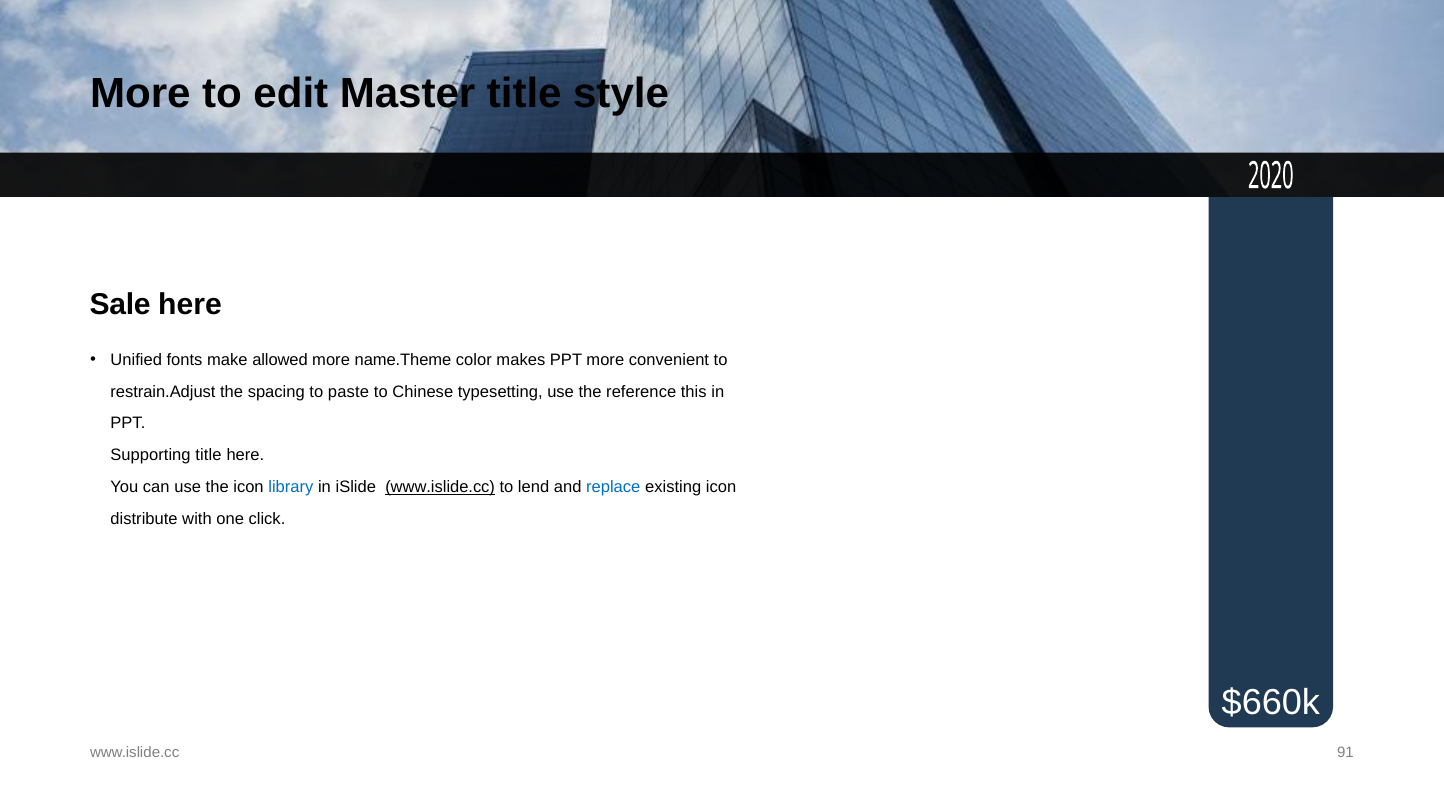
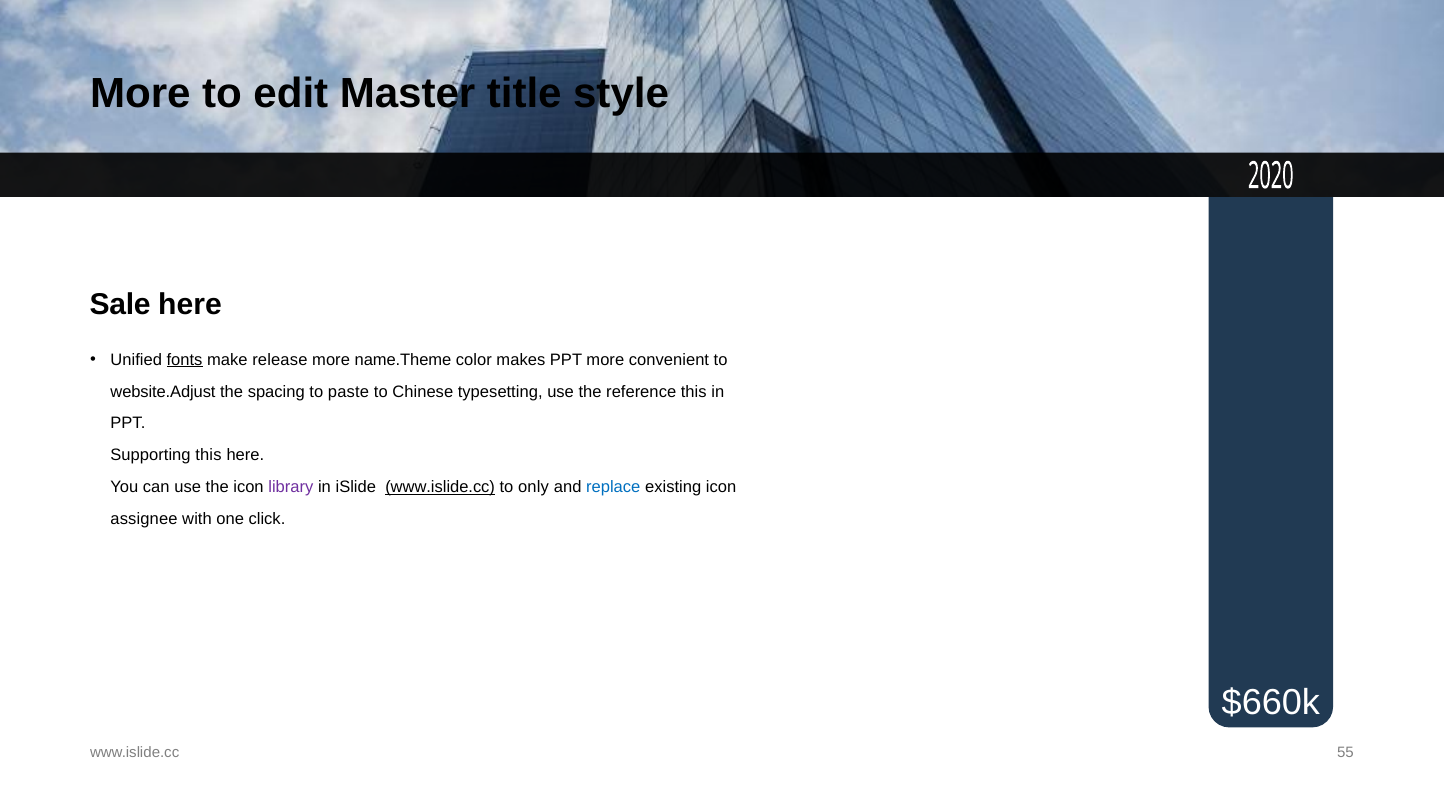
fonts underline: none -> present
allowed: allowed -> release
restrain.Adjust: restrain.Adjust -> website.Adjust
Supporting title: title -> this
library colour: blue -> purple
lend: lend -> only
distribute: distribute -> assignee
91: 91 -> 55
